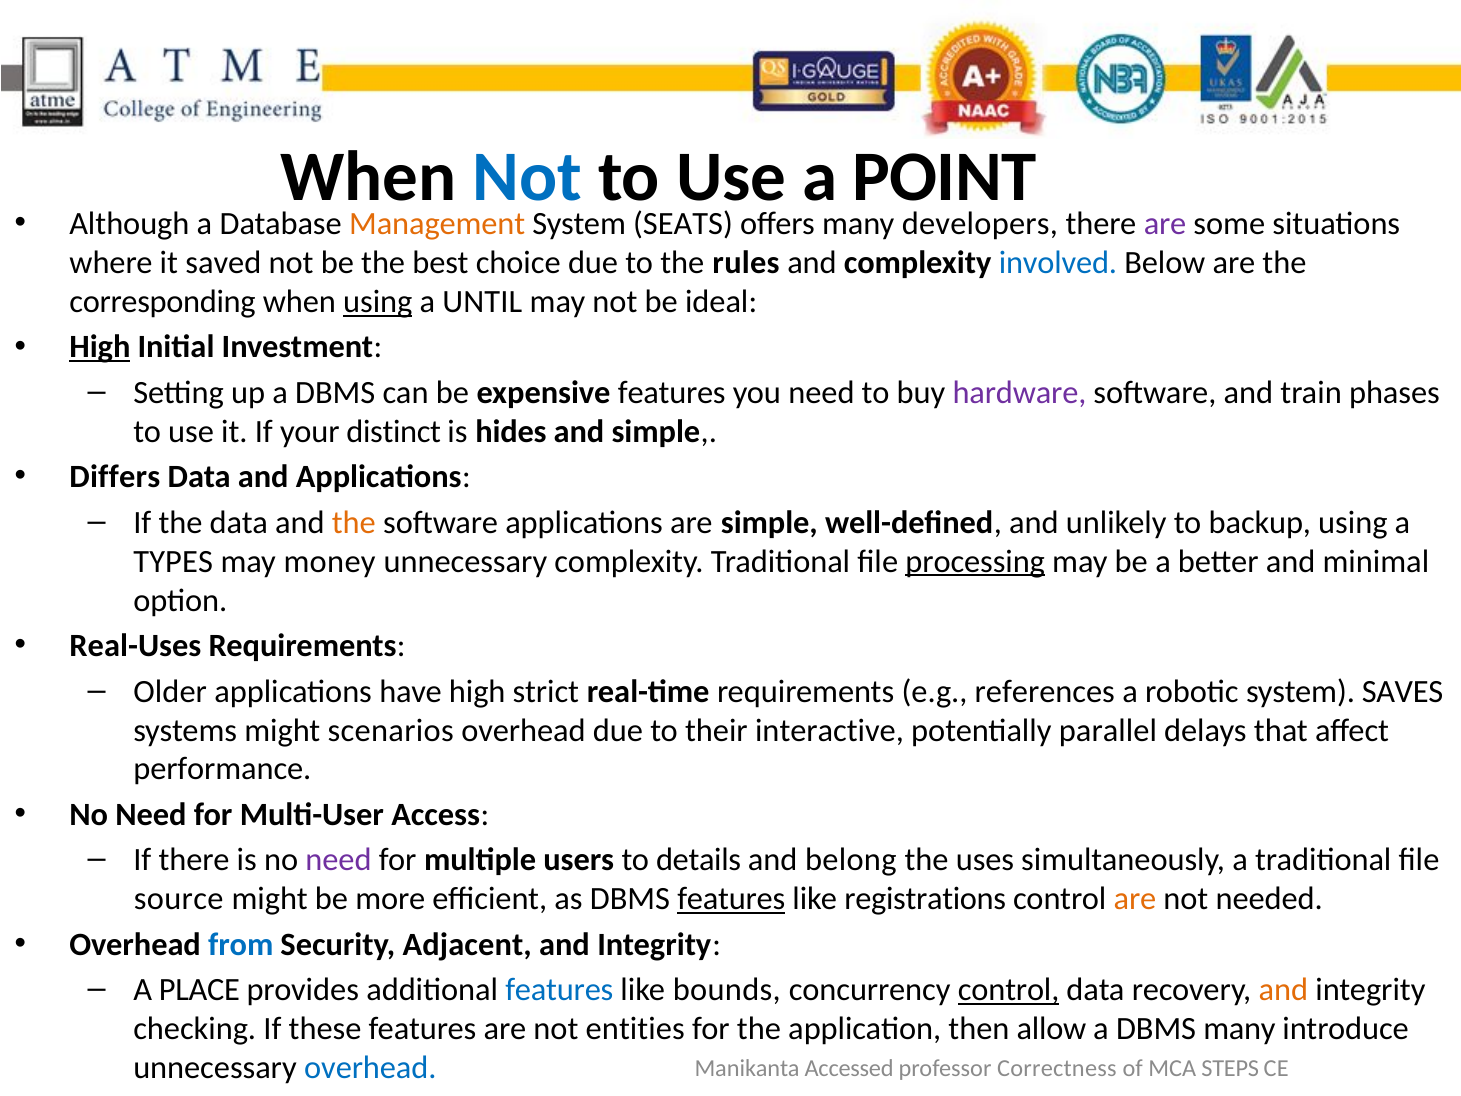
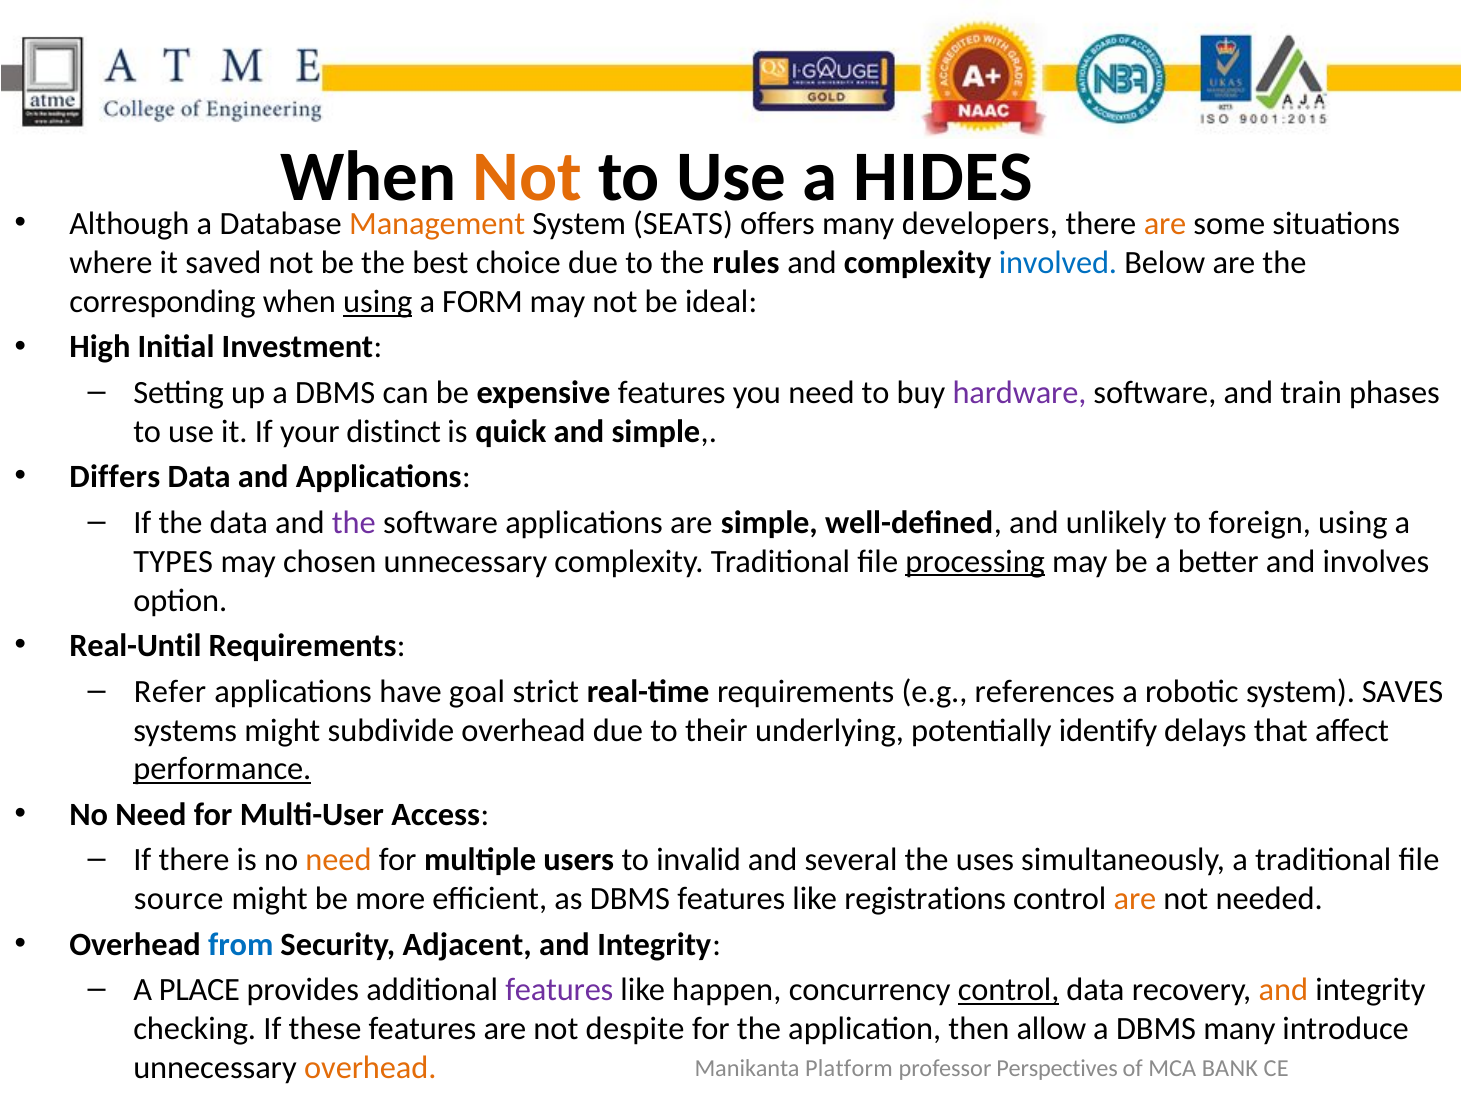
Not at (527, 177) colour: blue -> orange
POINT: POINT -> HIDES
are at (1165, 224) colour: purple -> orange
UNTIL: UNTIL -> FORM
High at (100, 347) underline: present -> none
hides: hides -> quick
the at (354, 522) colour: orange -> purple
backup: backup -> foreign
money: money -> chosen
minimal: minimal -> involves
Real-Uses: Real-Uses -> Real-Until
Older: Older -> Refer
have high: high -> goal
scenarios: scenarios -> subdivide
interactive: interactive -> underlying
parallel: parallel -> identify
performance underline: none -> present
need at (338, 860) colour: purple -> orange
details: details -> invalid
belong: belong -> several
features at (731, 899) underline: present -> none
features at (559, 990) colour: blue -> purple
bounds: bounds -> happen
entities: entities -> despite
overhead at (370, 1068) colour: blue -> orange
Accessed: Accessed -> Platform
Correctness: Correctness -> Perspectives
STEPS: STEPS -> BANK
